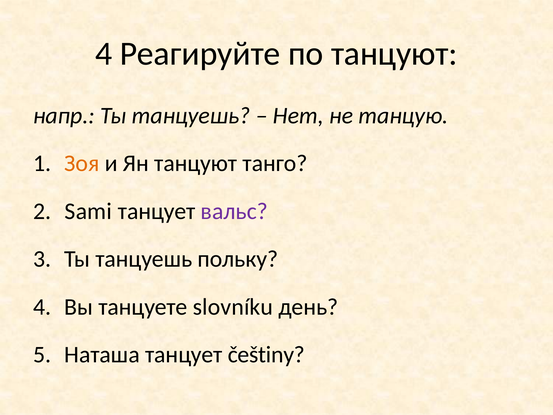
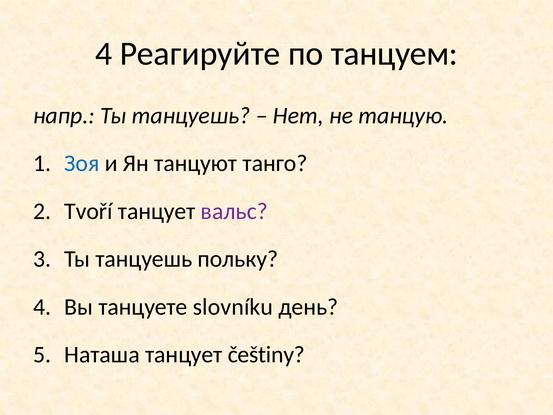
по танцуют: танцуют -> танцуем
Зоя colour: orange -> blue
Sami: Sami -> Tvoří
